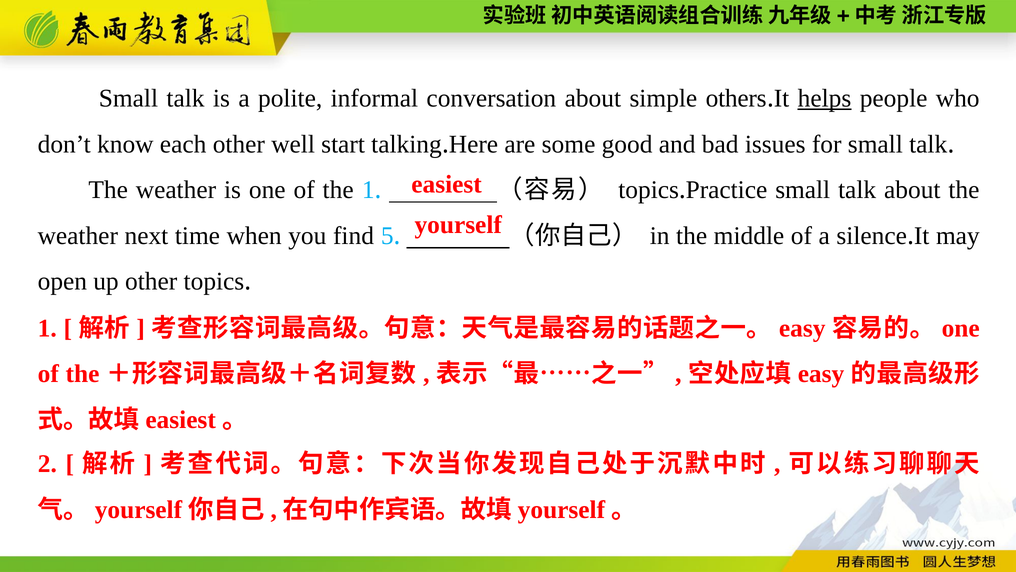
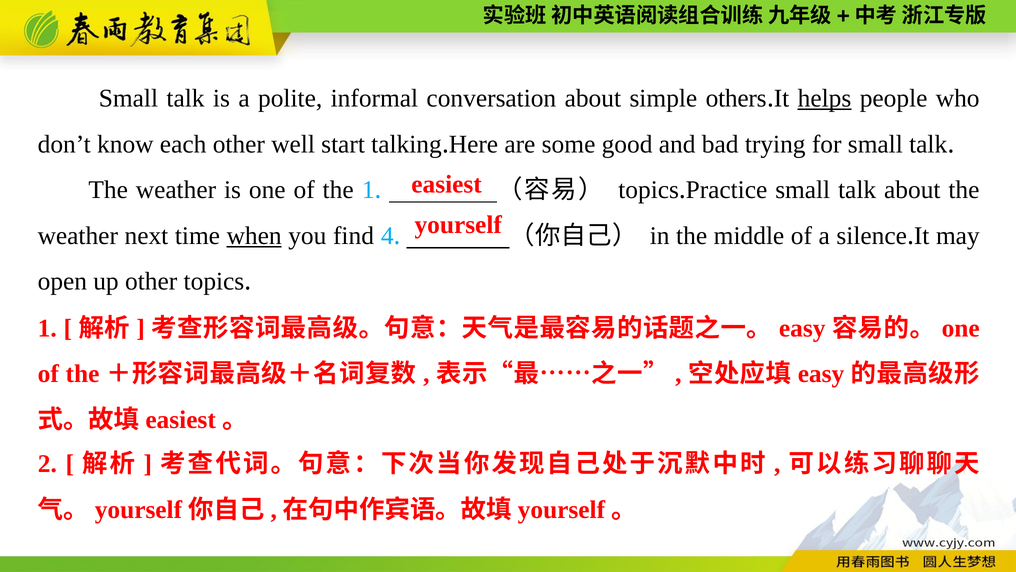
issues: issues -> trying
when underline: none -> present
5: 5 -> 4
